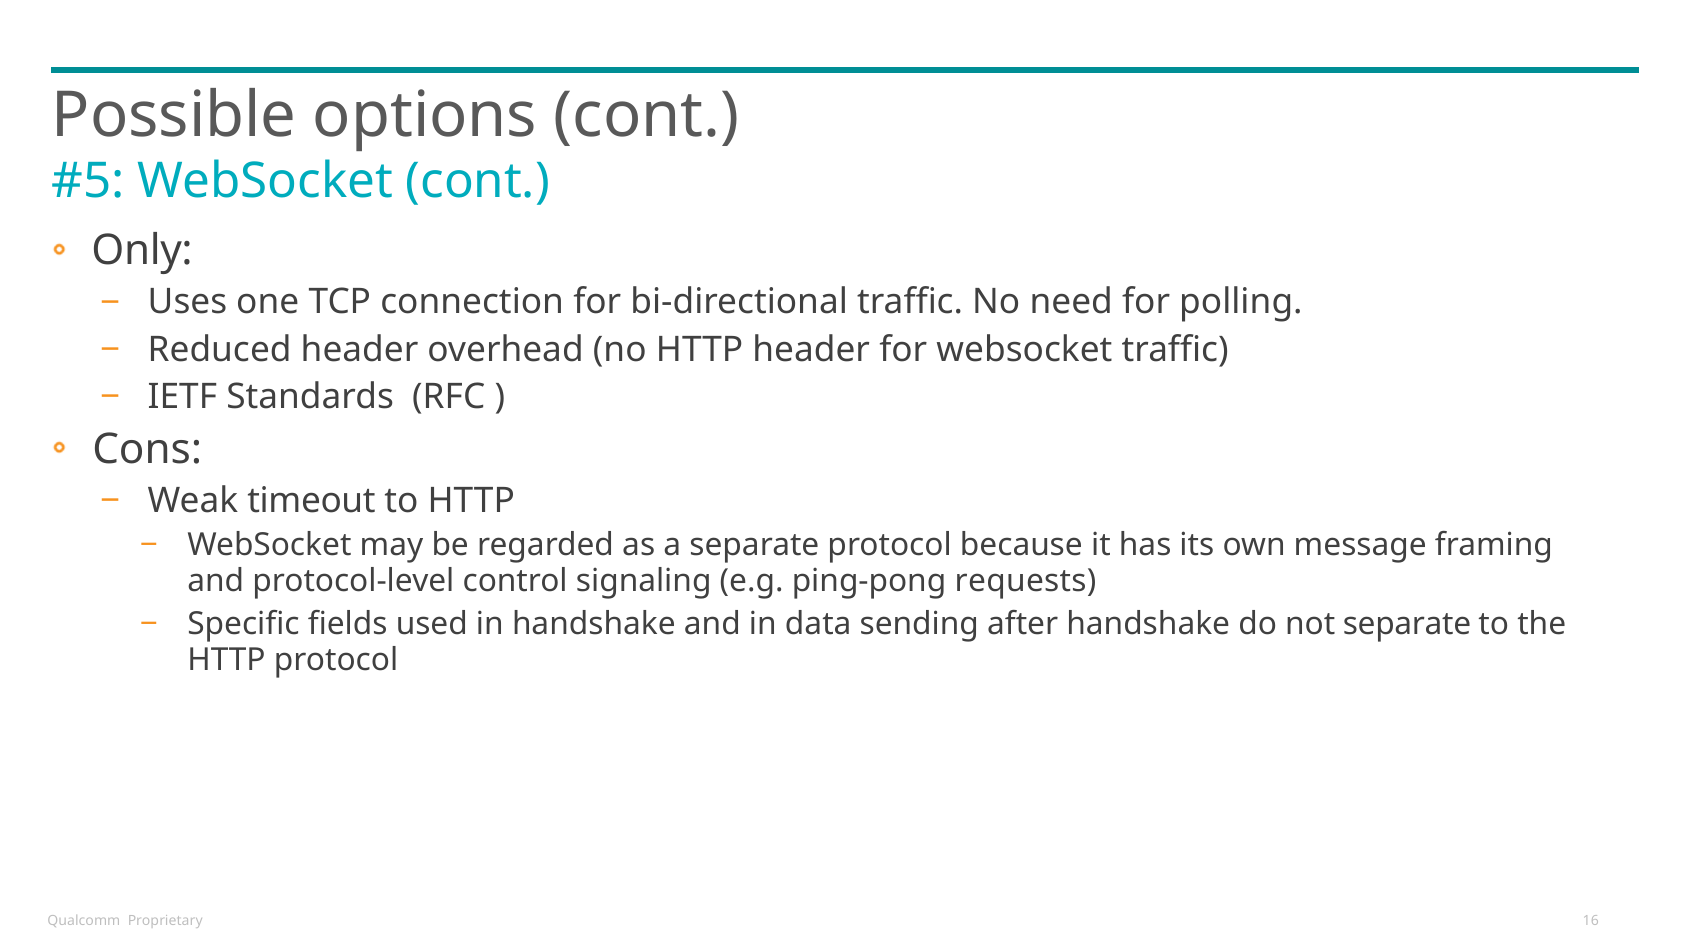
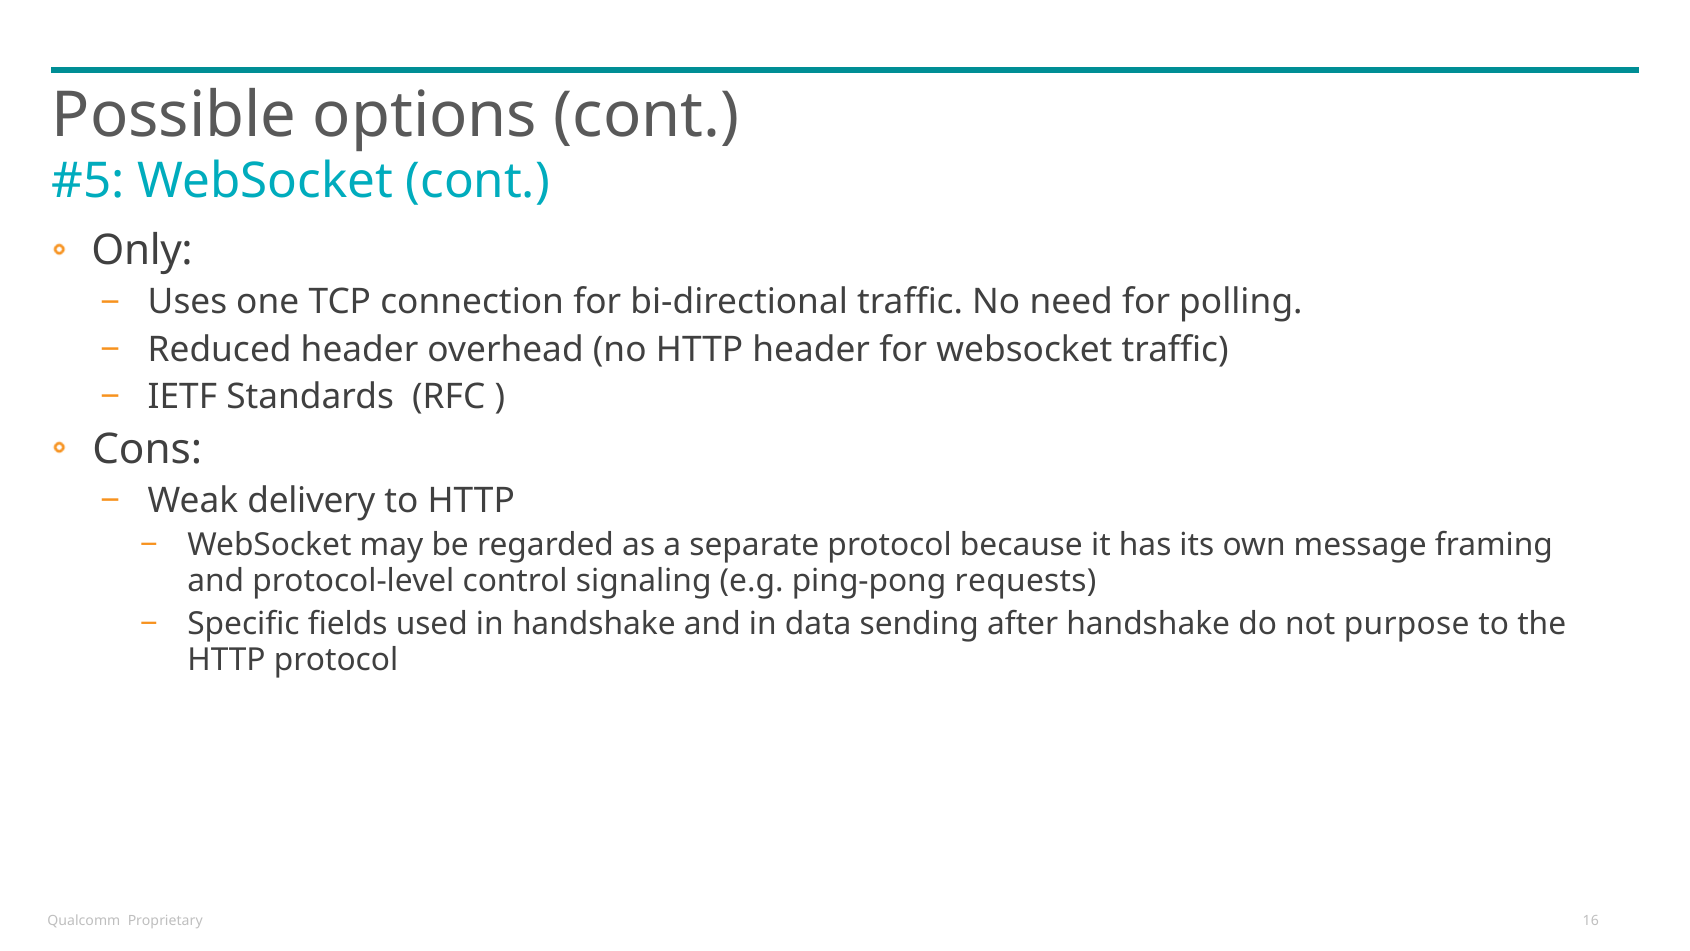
timeout: timeout -> delivery
not separate: separate -> purpose
